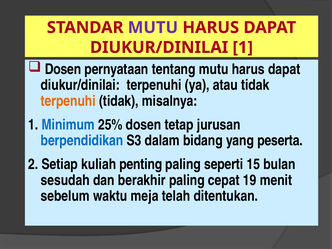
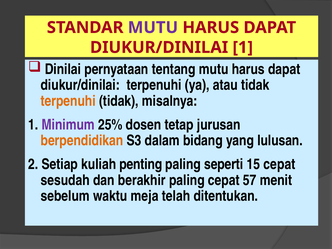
Dosen at (63, 69): Dosen -> Dinilai
Minimum colour: blue -> purple
berpendidikan colour: blue -> orange
peserta: peserta -> lulusan
15 bulan: bulan -> cepat
19: 19 -> 57
